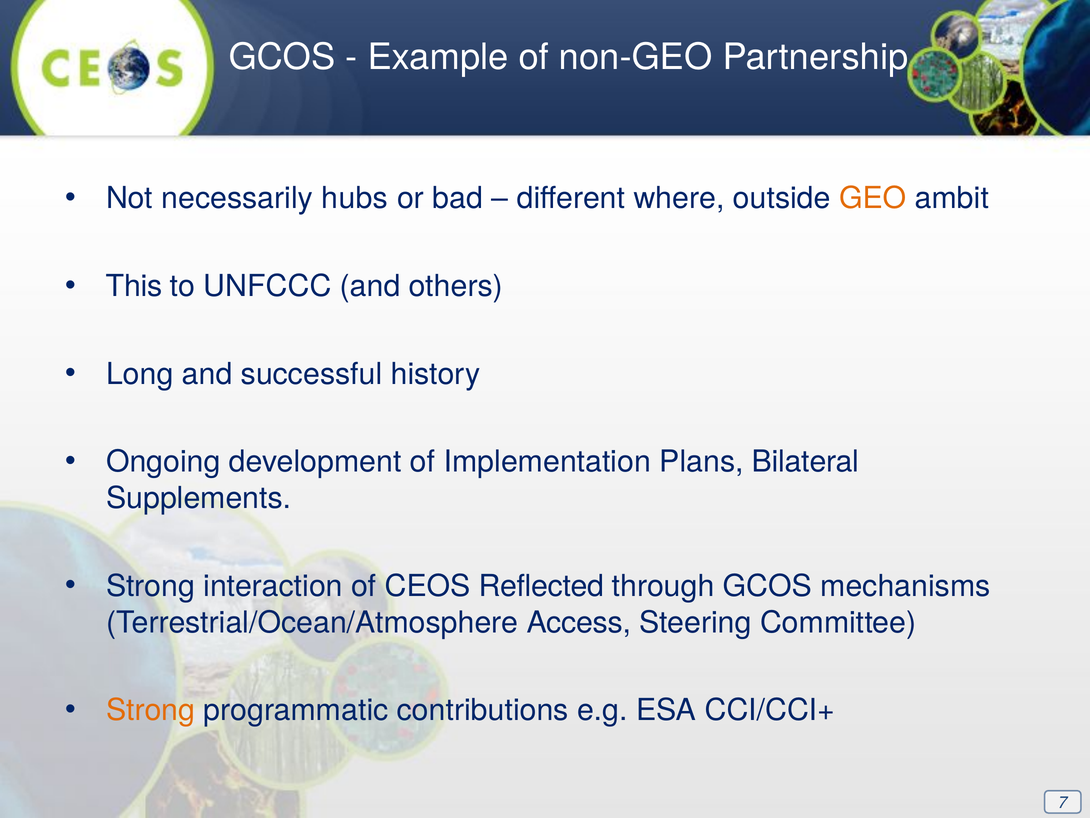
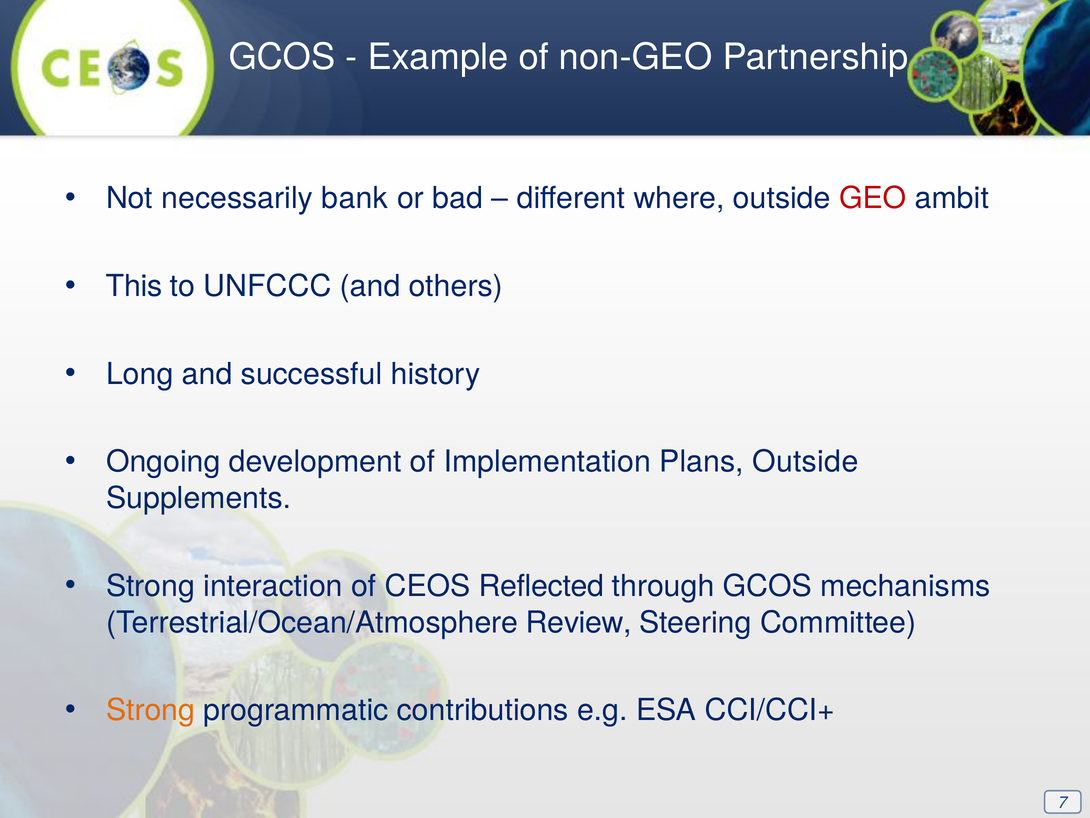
hubs: hubs -> bank
GEO colour: orange -> red
Plans Bilateral: Bilateral -> Outside
Access: Access -> Review
